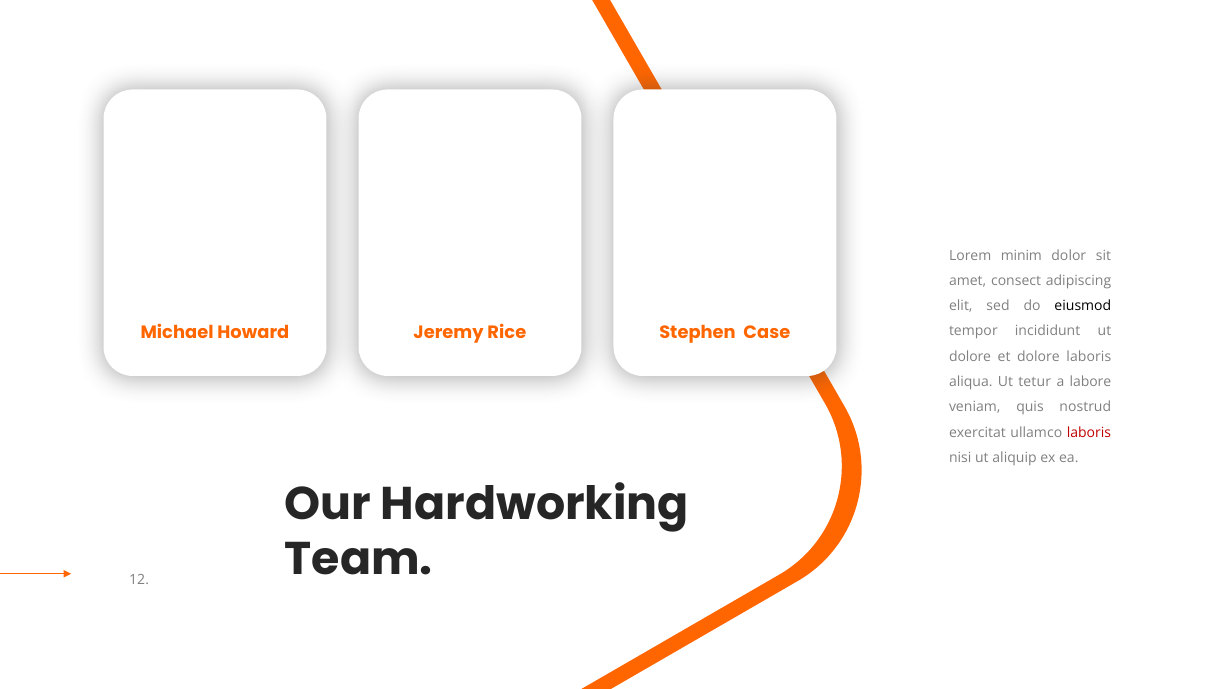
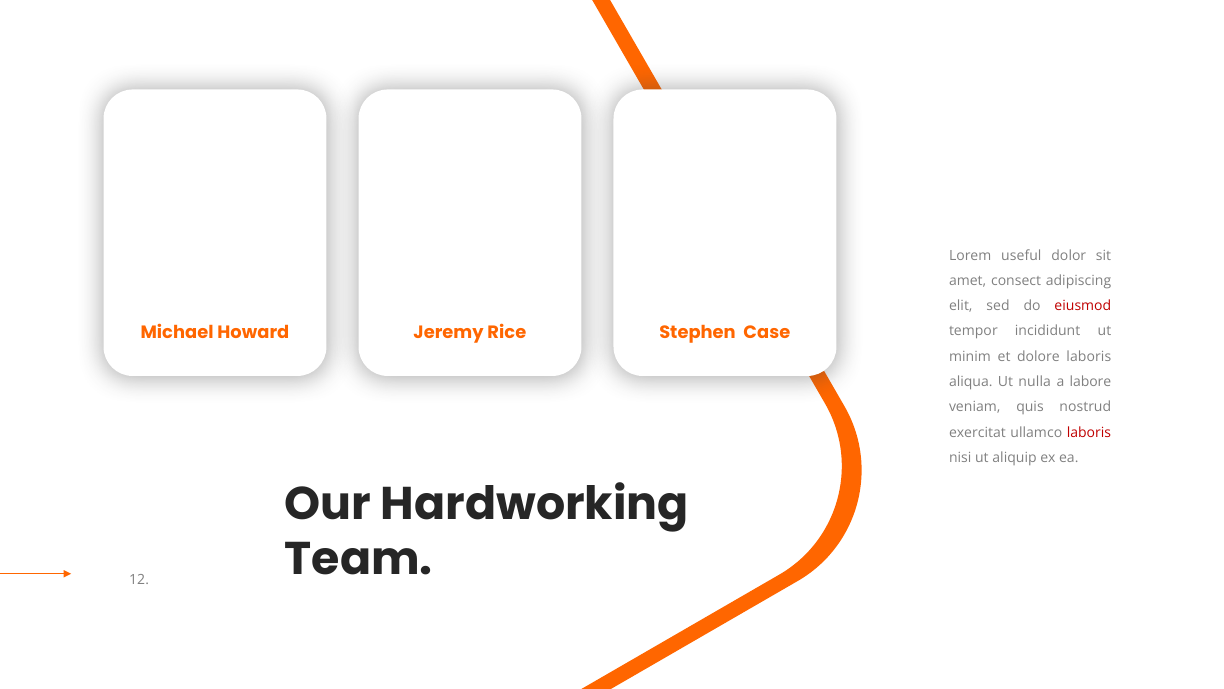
minim: minim -> useful
eiusmod colour: black -> red
dolore at (970, 356): dolore -> minim
tetur: tetur -> nulla
